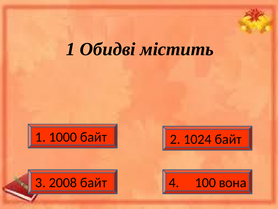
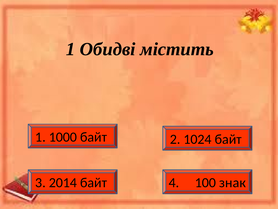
2008: 2008 -> 2014
вона: вона -> знак
